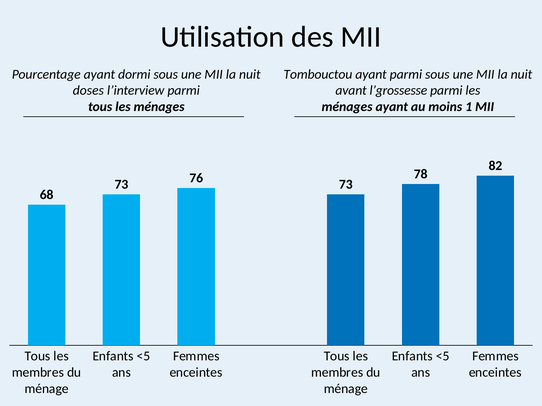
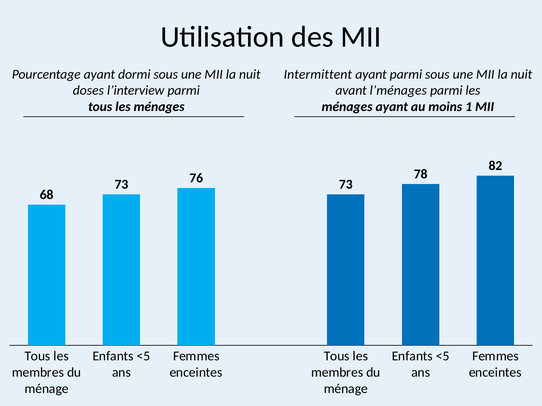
Tombouctou: Tombouctou -> Intermittent
l’grossesse: l’grossesse -> l’ménages
